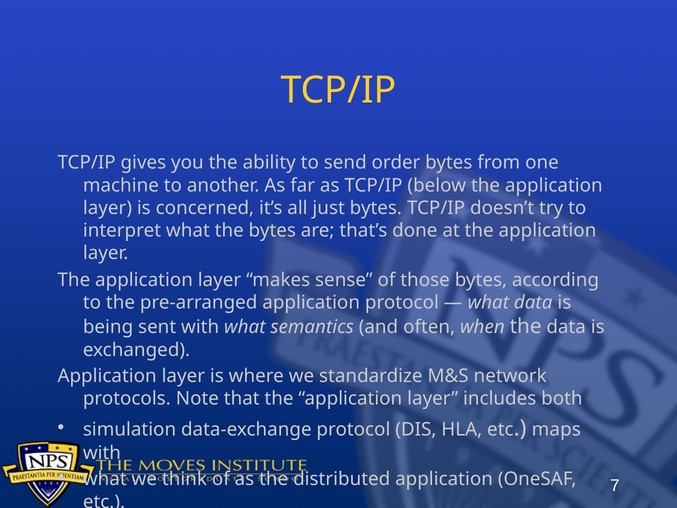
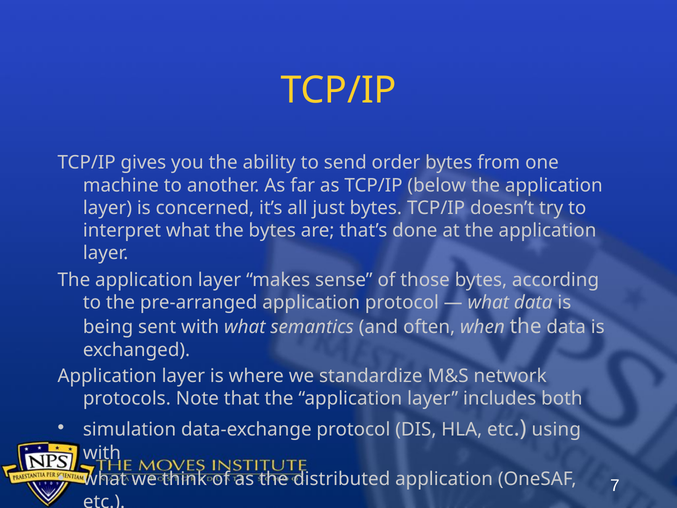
maps: maps -> using
